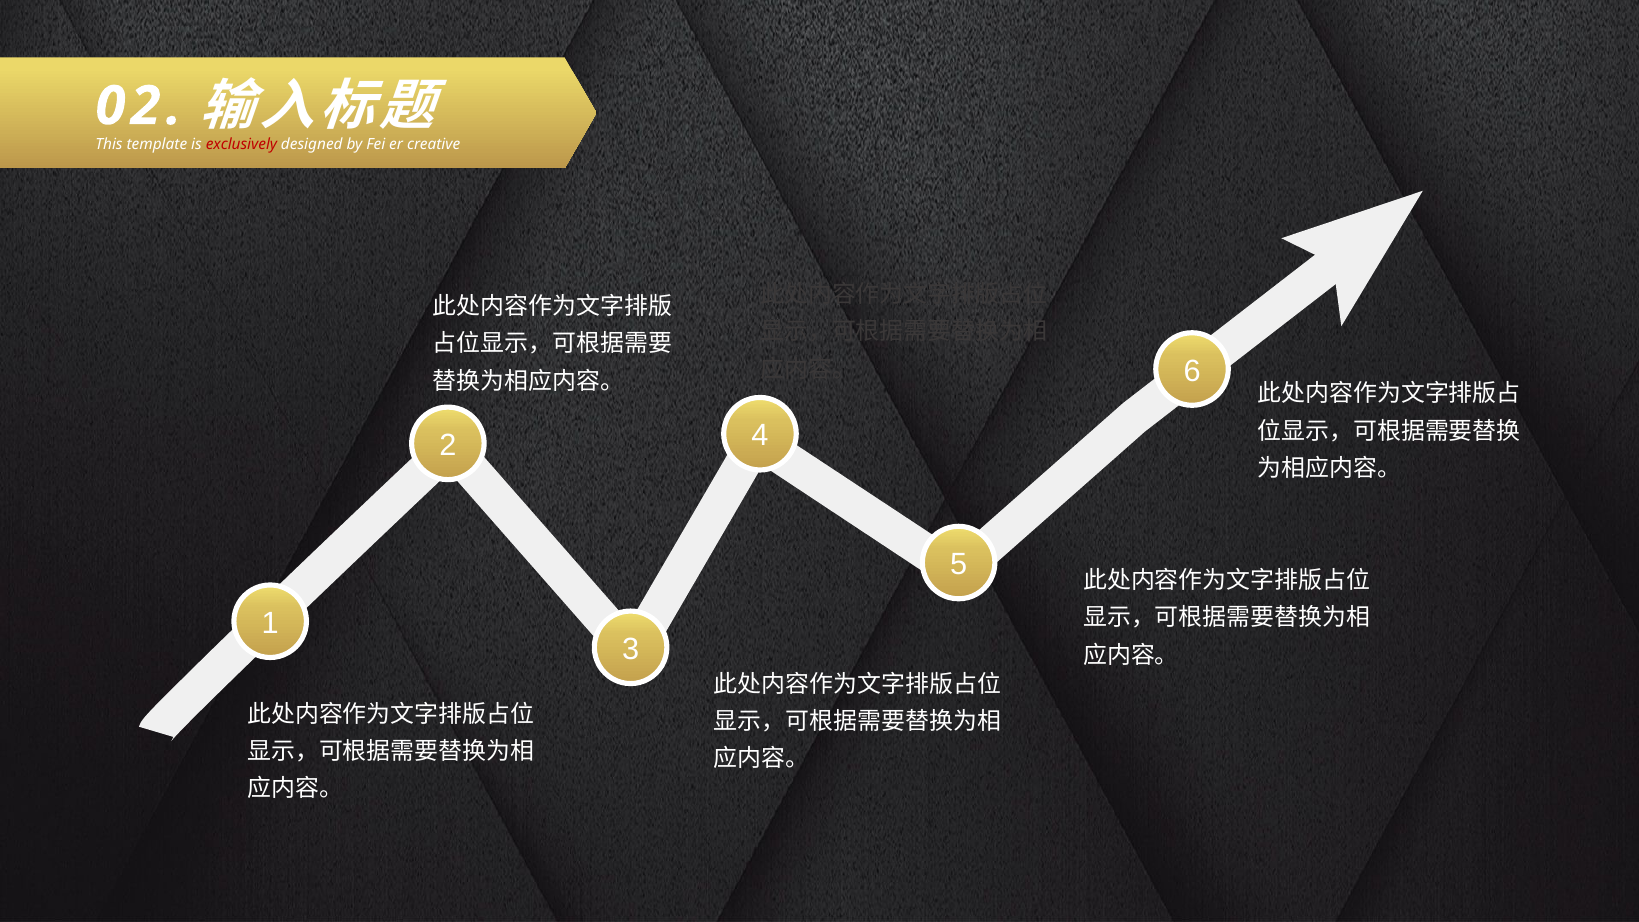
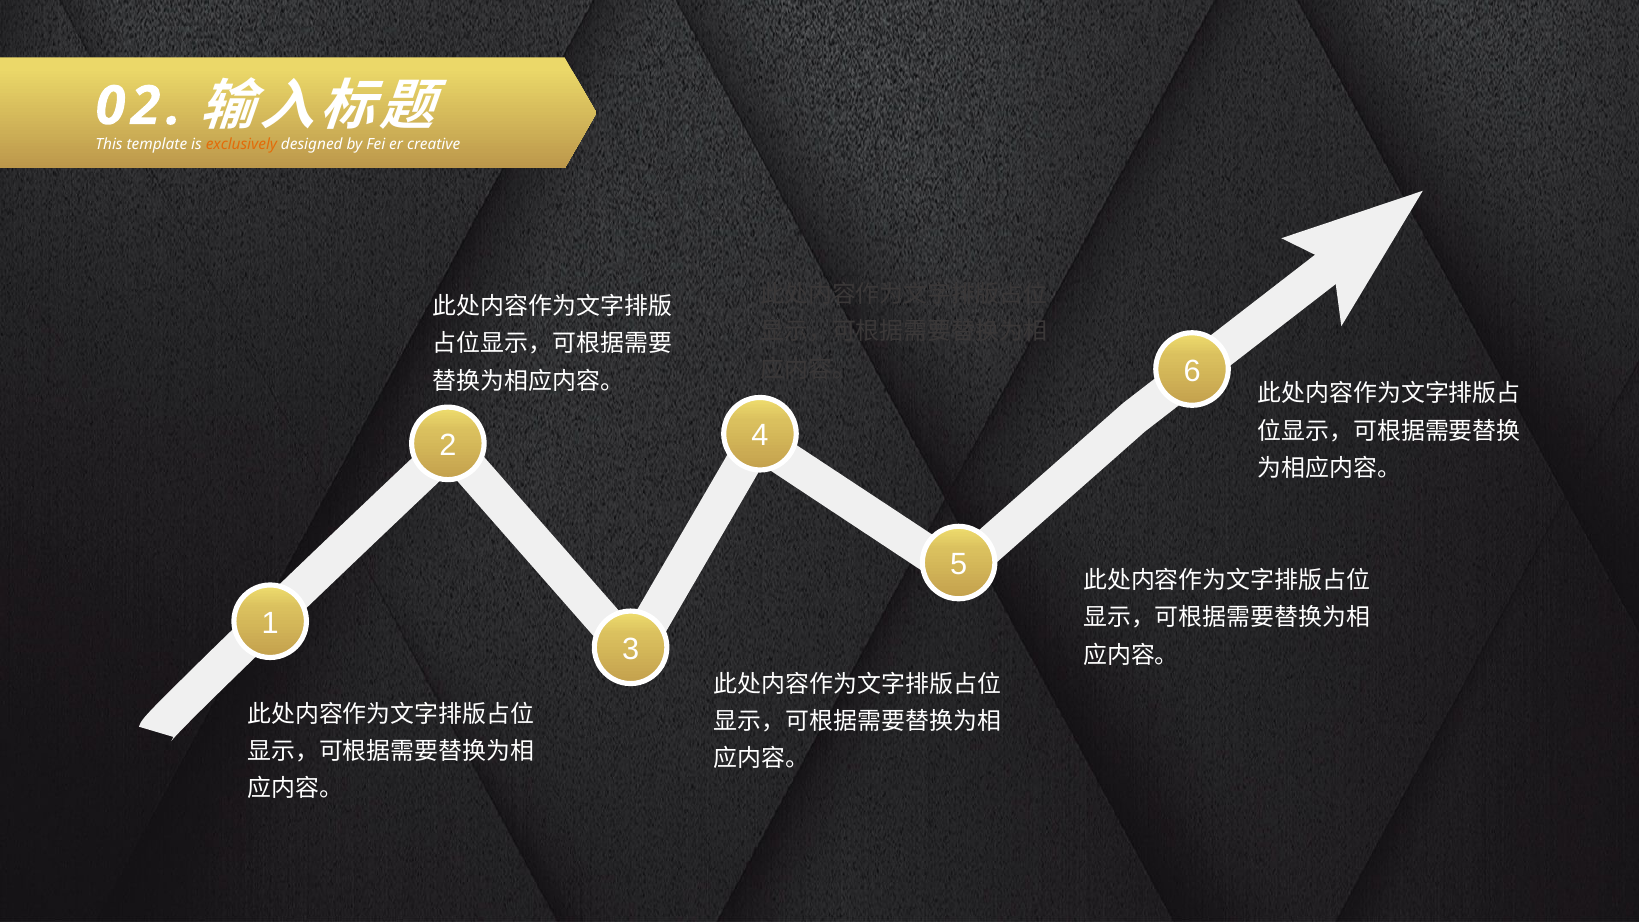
exclusively colour: red -> orange
